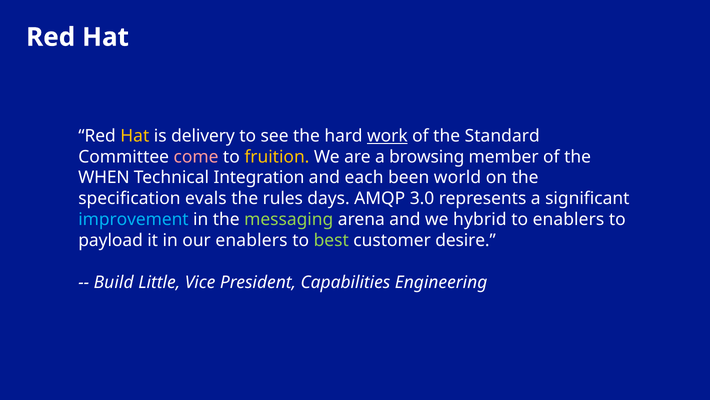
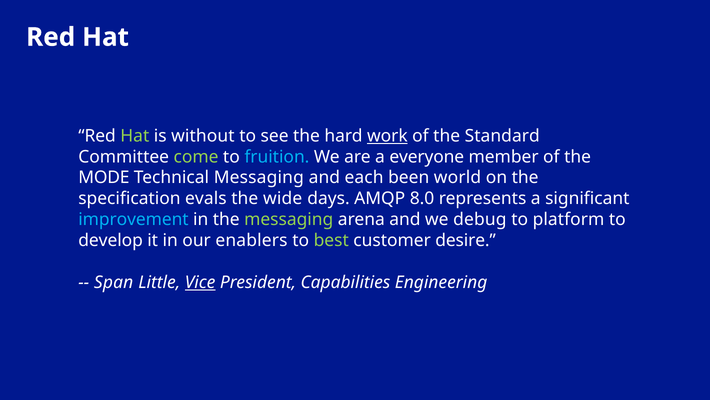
Hat at (135, 136) colour: yellow -> light green
delivery: delivery -> without
come colour: pink -> light green
fruition colour: yellow -> light blue
browsing: browsing -> everyone
WHEN: WHEN -> MODE
Technical Integration: Integration -> Messaging
rules: rules -> wide
3.0: 3.0 -> 8.0
hybrid: hybrid -> debug
to enablers: enablers -> platform
payload: payload -> develop
Build: Build -> Span
Vice underline: none -> present
